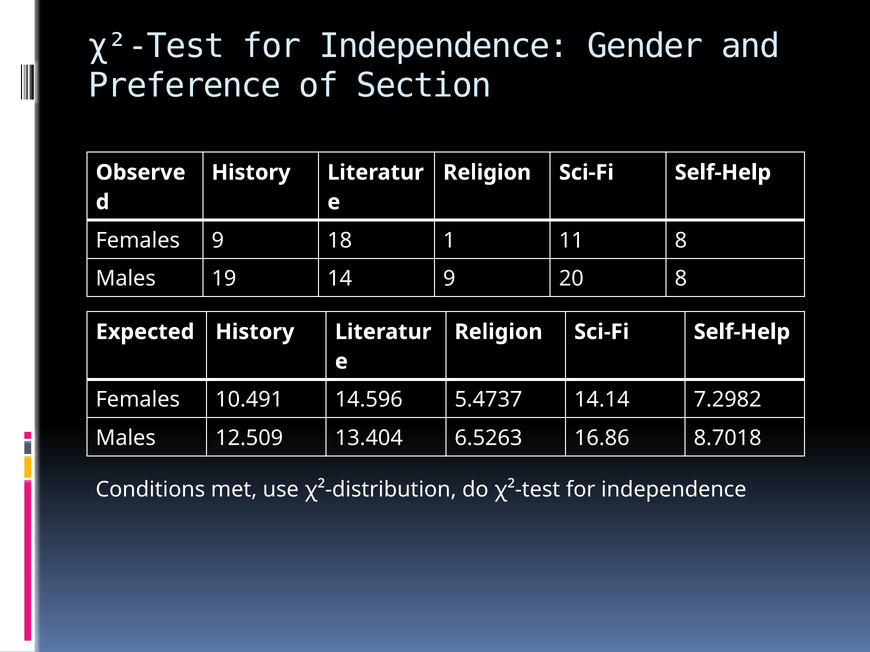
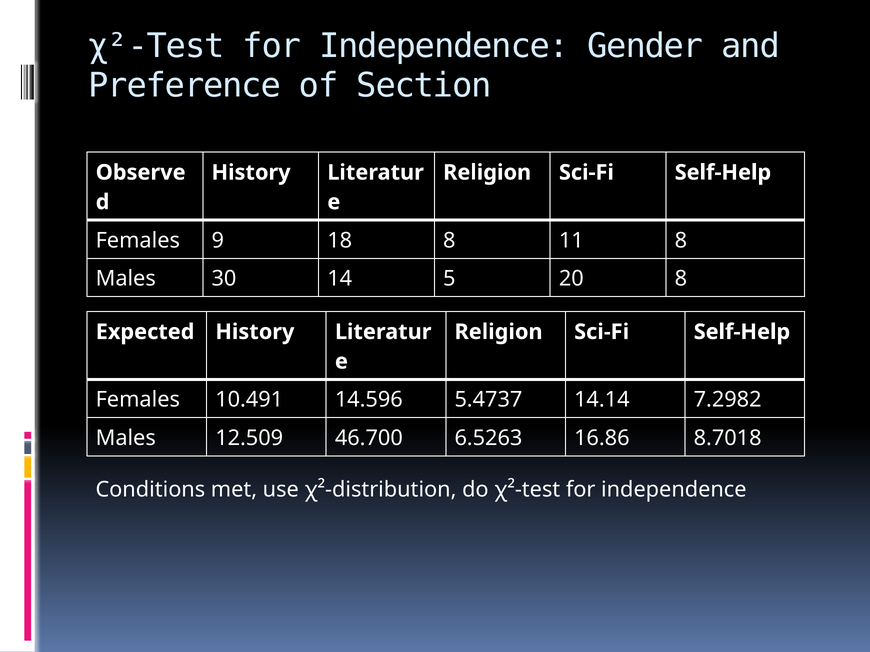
18 1: 1 -> 8
19: 19 -> 30
14 9: 9 -> 5
13.404: 13.404 -> 46.700
